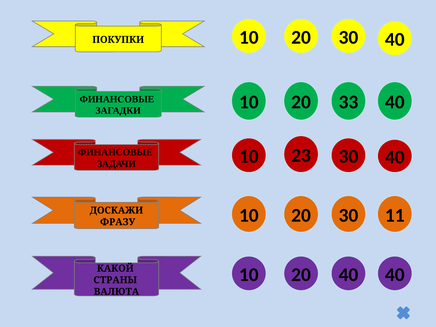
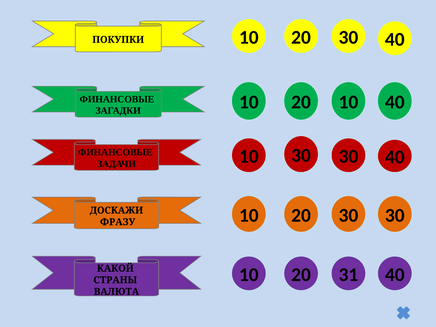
10 20 33: 33 -> 10
ЗАДАЧИ 10 23: 23 -> 30
20 30 11: 11 -> 30
20 40: 40 -> 31
